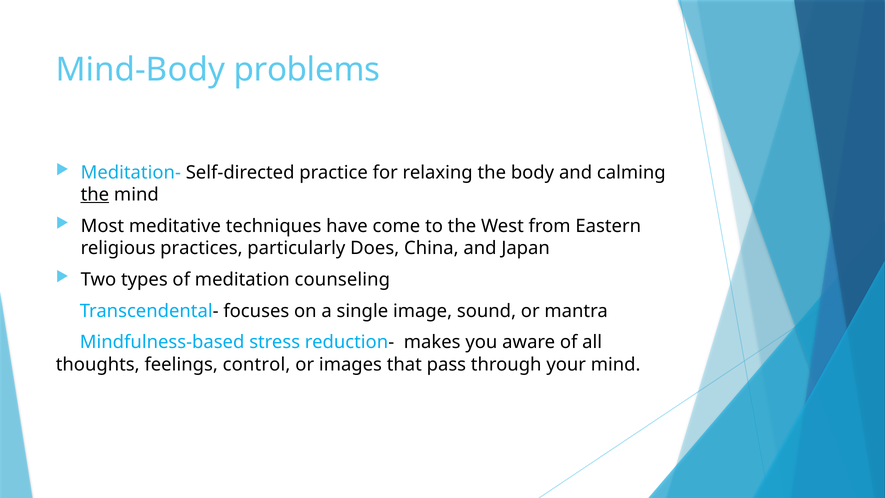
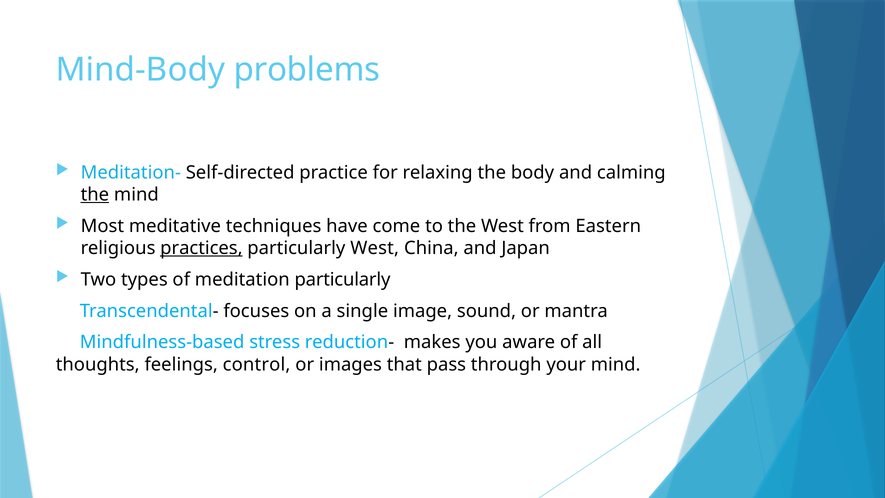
practices underline: none -> present
particularly Does: Does -> West
meditation counseling: counseling -> particularly
